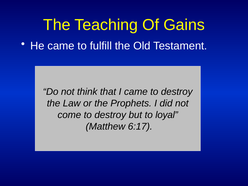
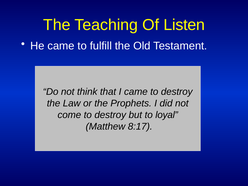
Gains: Gains -> Listen
6:17: 6:17 -> 8:17
